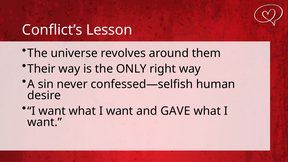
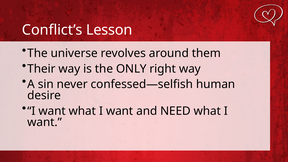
GAVE: GAVE -> NEED
